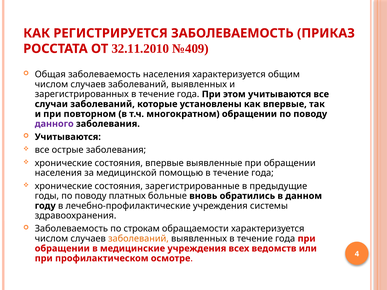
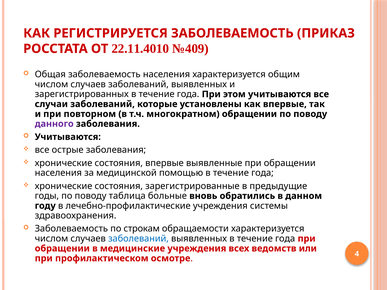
32.11.2010: 32.11.2010 -> 22.11.4010
платных: платных -> таблица
заболеваний at (138, 239) colour: orange -> blue
